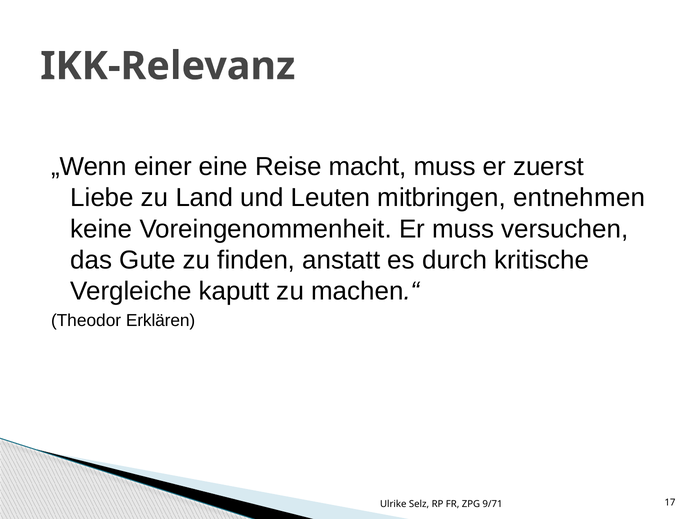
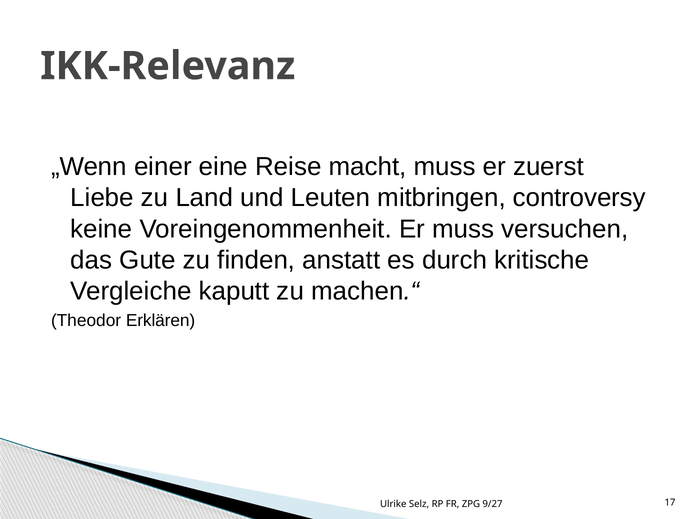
entnehmen: entnehmen -> controversy
9/71: 9/71 -> 9/27
